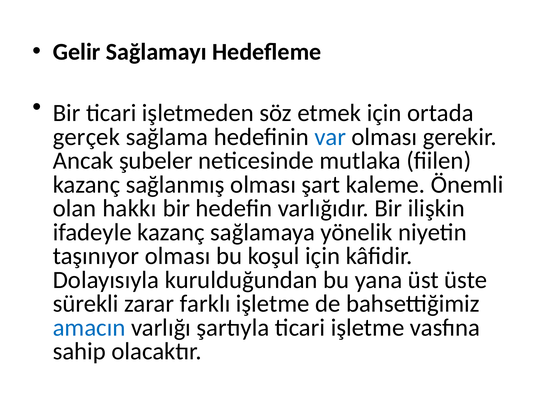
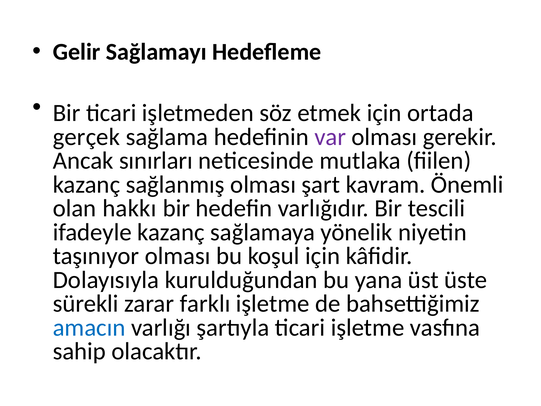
var colour: blue -> purple
şubeler: şubeler -> sınırları
kaleme: kaleme -> kavram
ilişkin: ilişkin -> tescili
